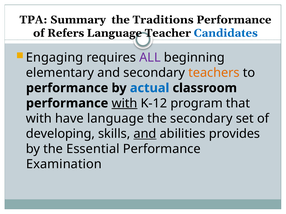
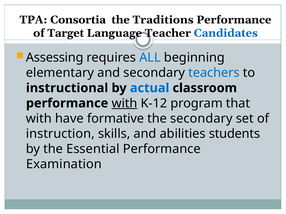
Summary: Summary -> Consortia
Refers: Refers -> Target
Engaging: Engaging -> Assessing
ALL colour: purple -> blue
teachers colour: orange -> blue
performance at (67, 88): performance -> instructional
have language: language -> formative
developing: developing -> instruction
and at (145, 134) underline: present -> none
provides: provides -> students
